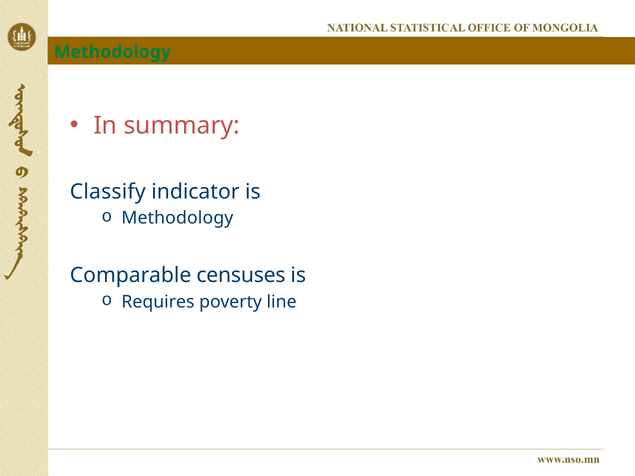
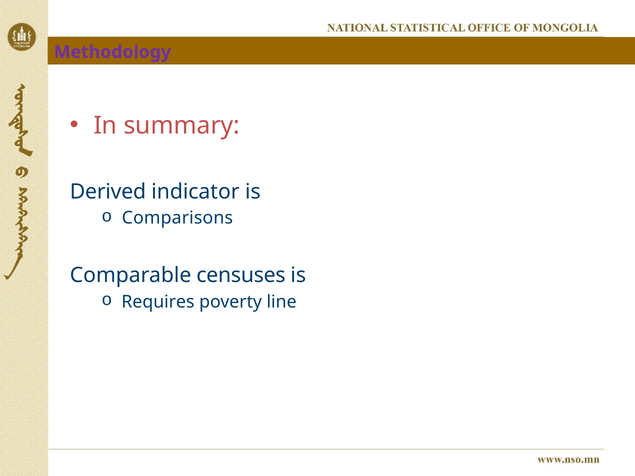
Methodology at (112, 52) colour: green -> purple
Classify: Classify -> Derived
Methodology at (177, 218): Methodology -> Comparisons
